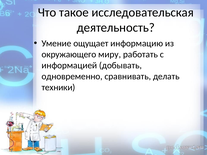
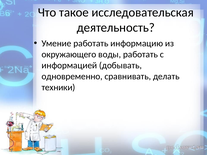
Умение ощущает: ощущает -> работать
миру: миру -> воды
